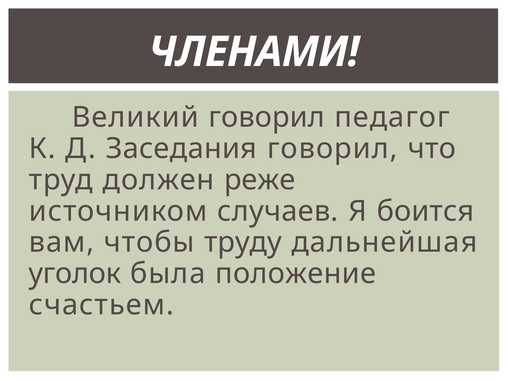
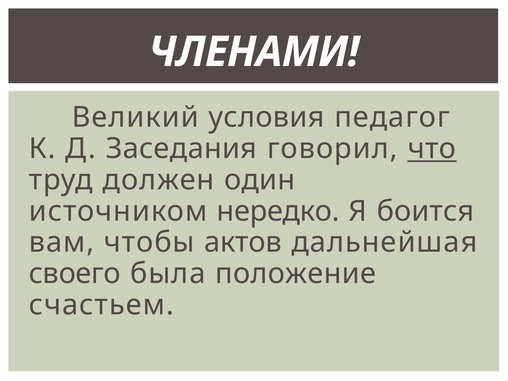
Великий говорил: говорил -> условия
что underline: none -> present
реже: реже -> один
случаев: случаев -> нередко
труду: труду -> актов
уголок: уголок -> своего
